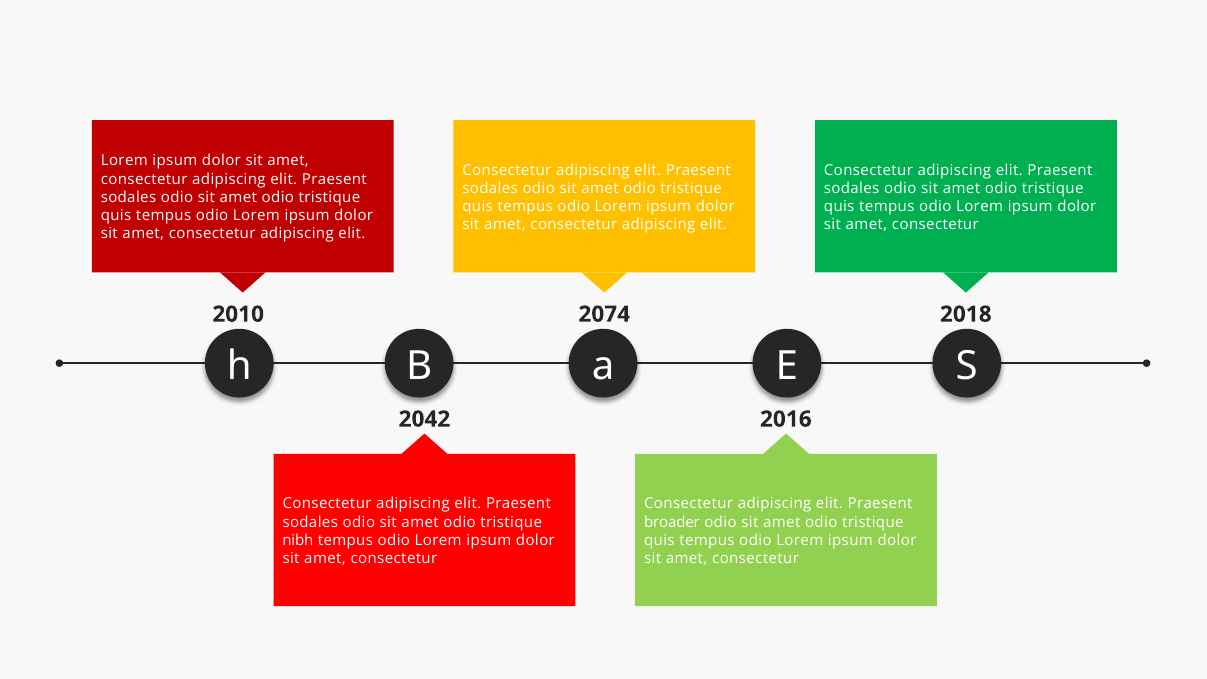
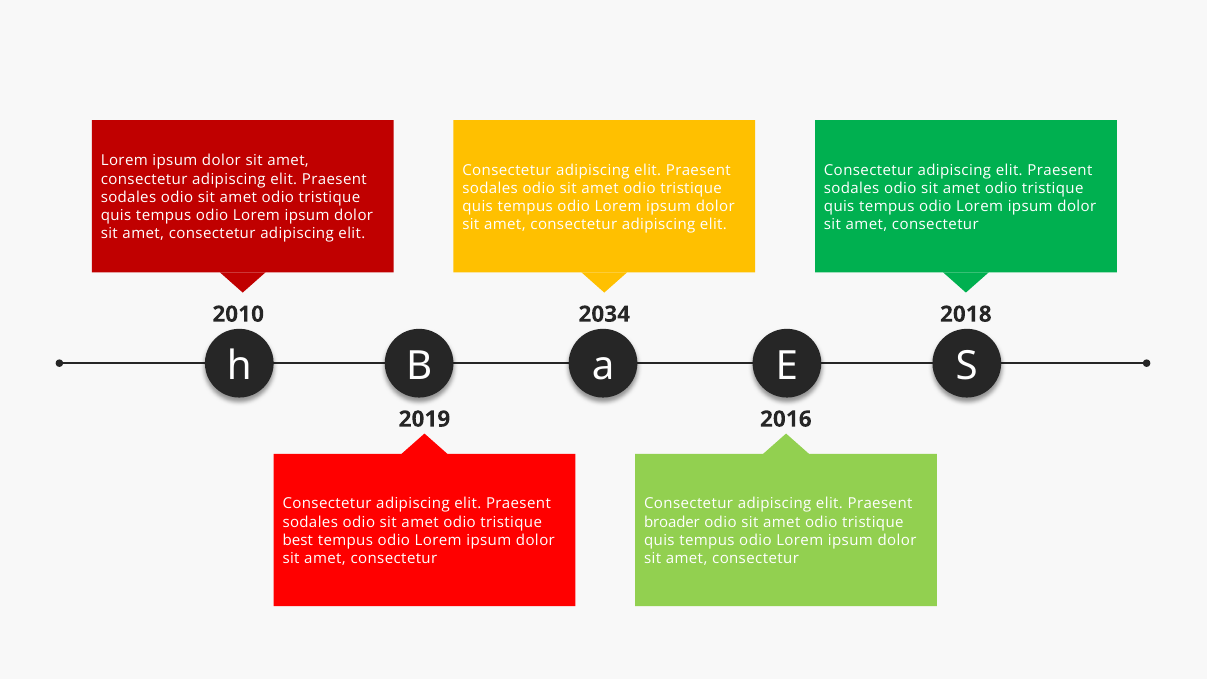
2074: 2074 -> 2034
2042: 2042 -> 2019
nibh: nibh -> best
